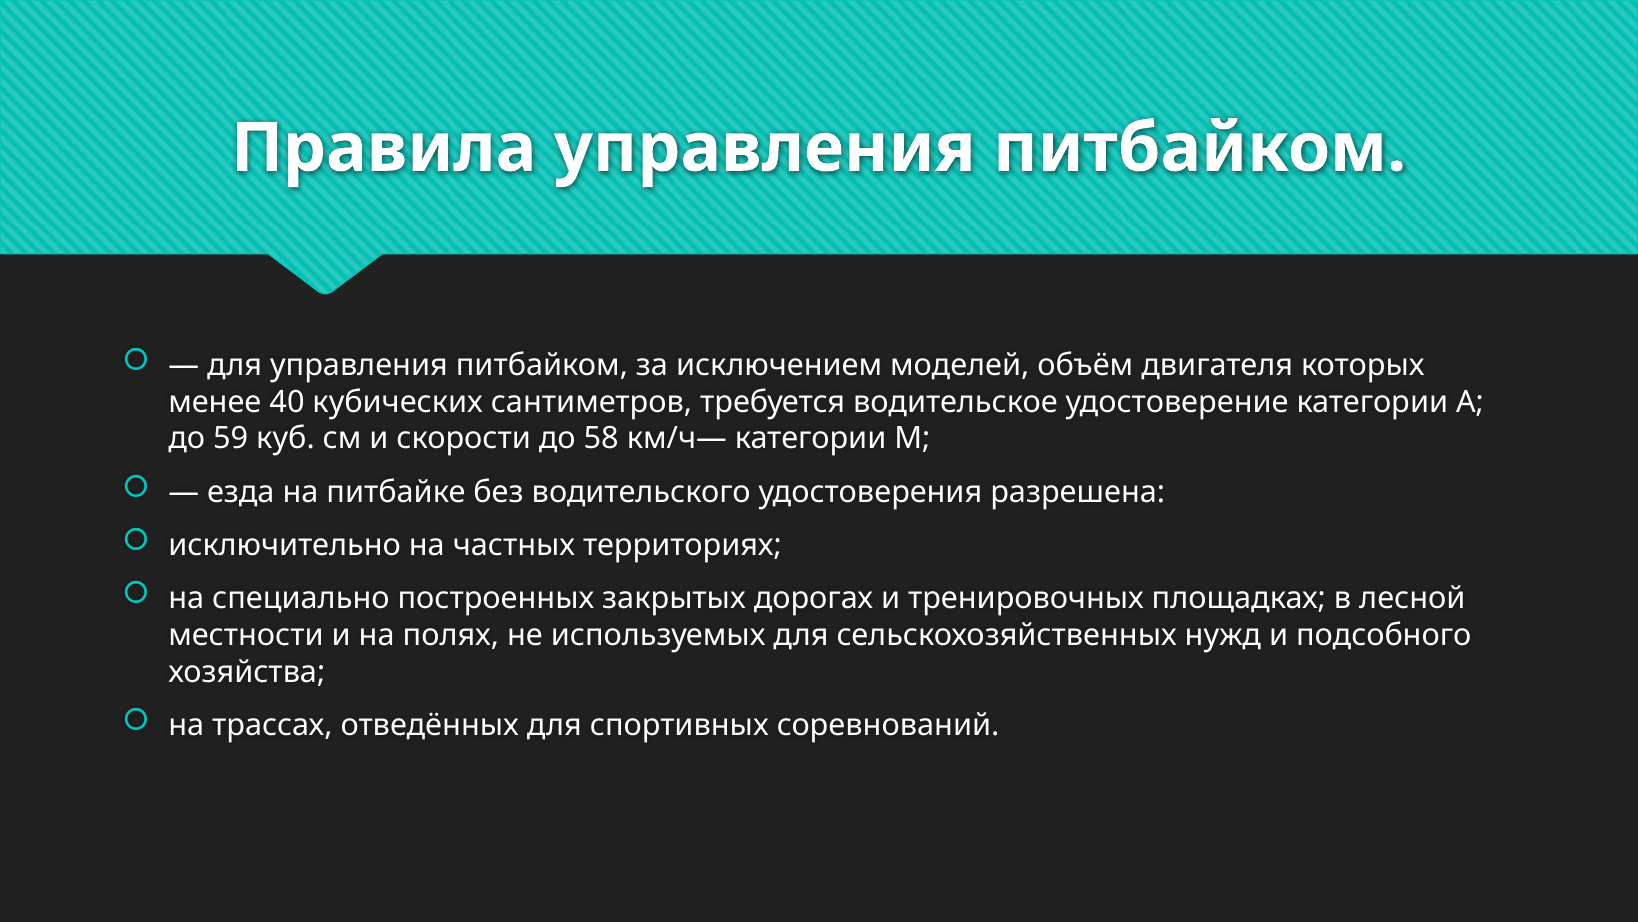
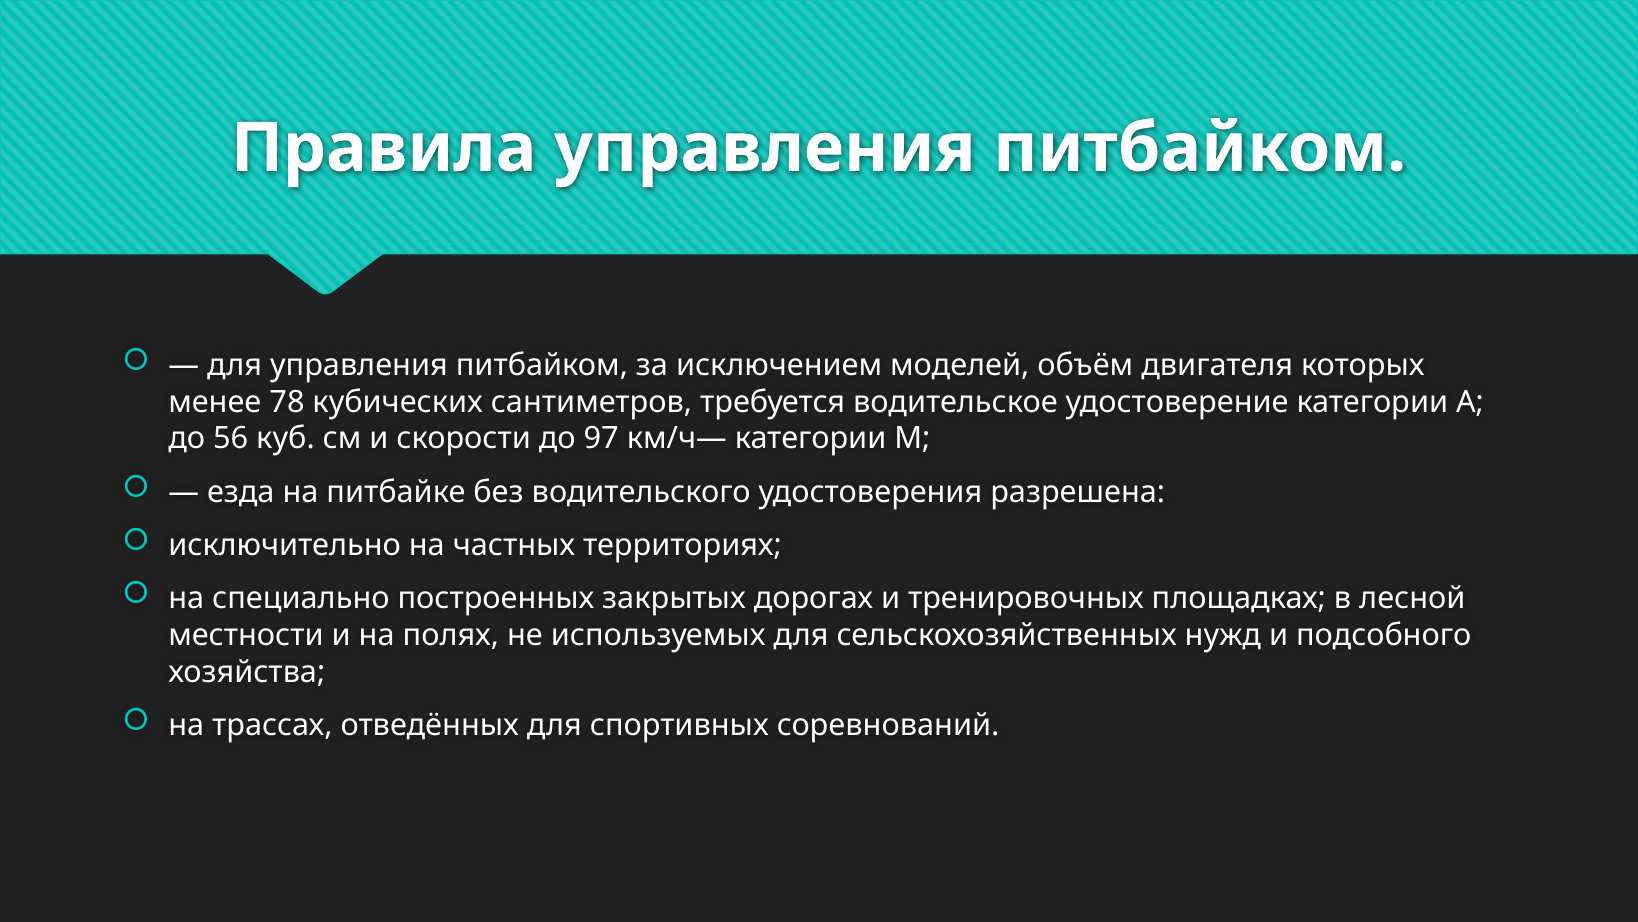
40: 40 -> 78
59: 59 -> 56
58: 58 -> 97
